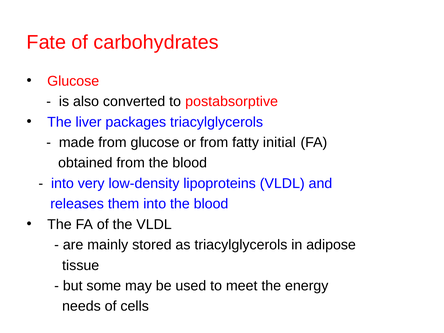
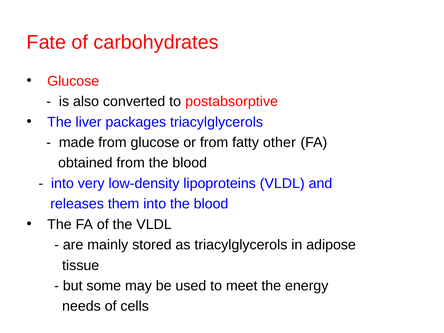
initial: initial -> other
